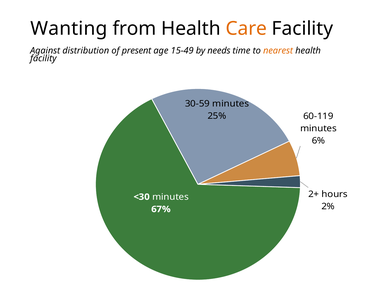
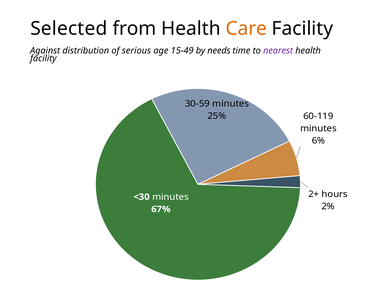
Wanting: Wanting -> Selected
present: present -> serious
nearest colour: orange -> purple
